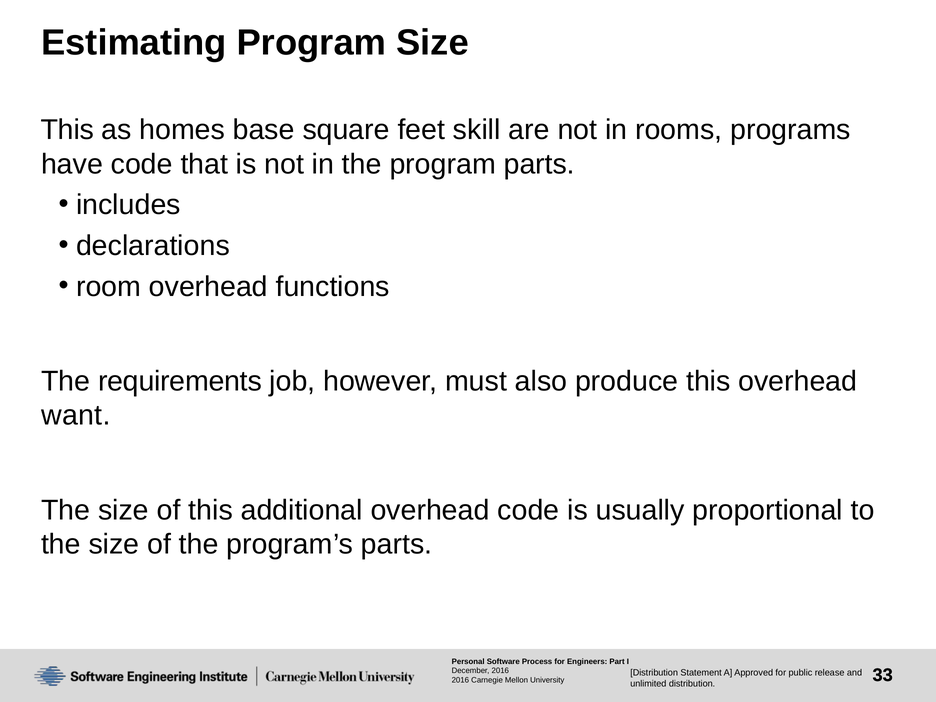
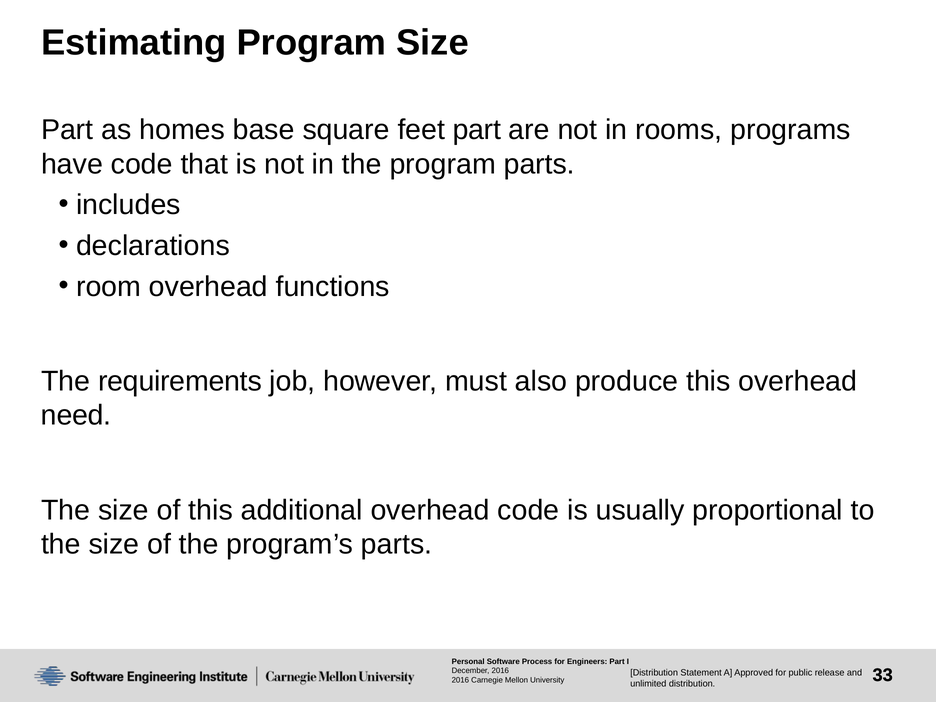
This at (67, 130): This -> Part
feet skill: skill -> part
want: want -> need
